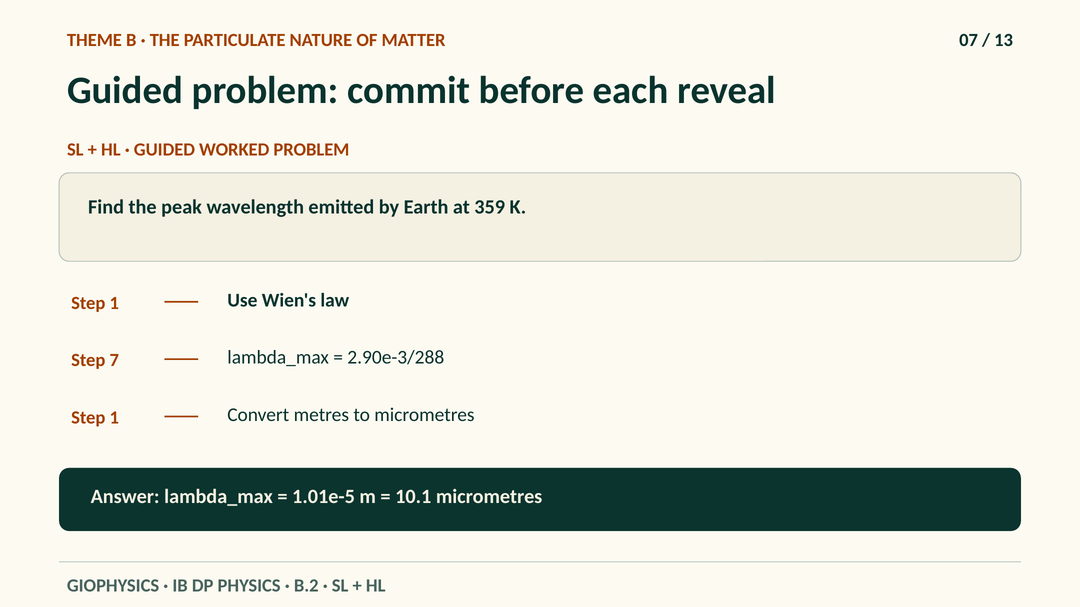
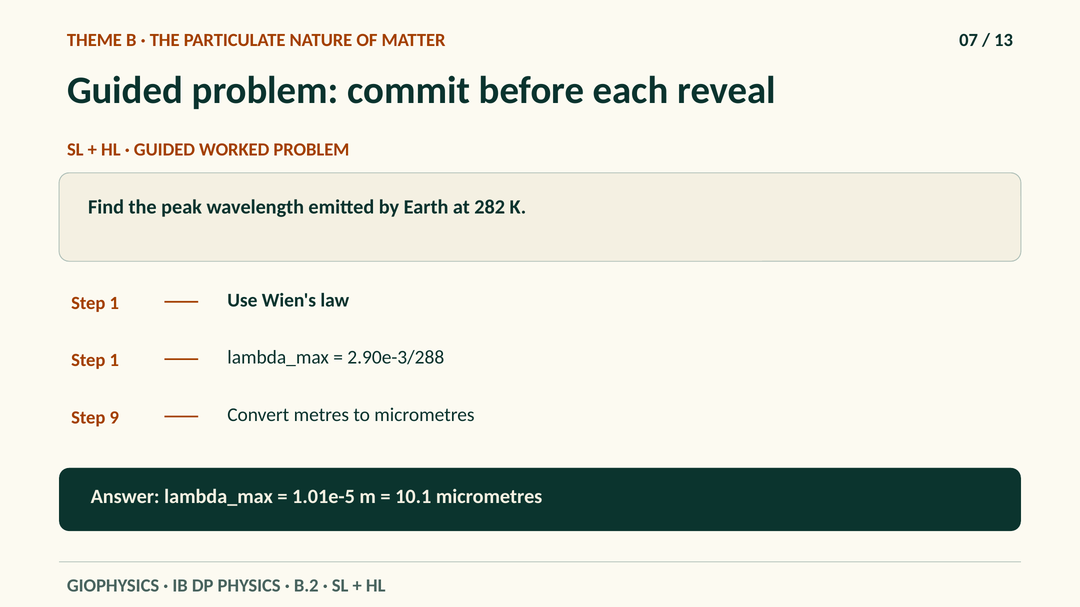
359: 359 -> 282
7 at (114, 361): 7 -> 1
1 at (114, 418): 1 -> 9
